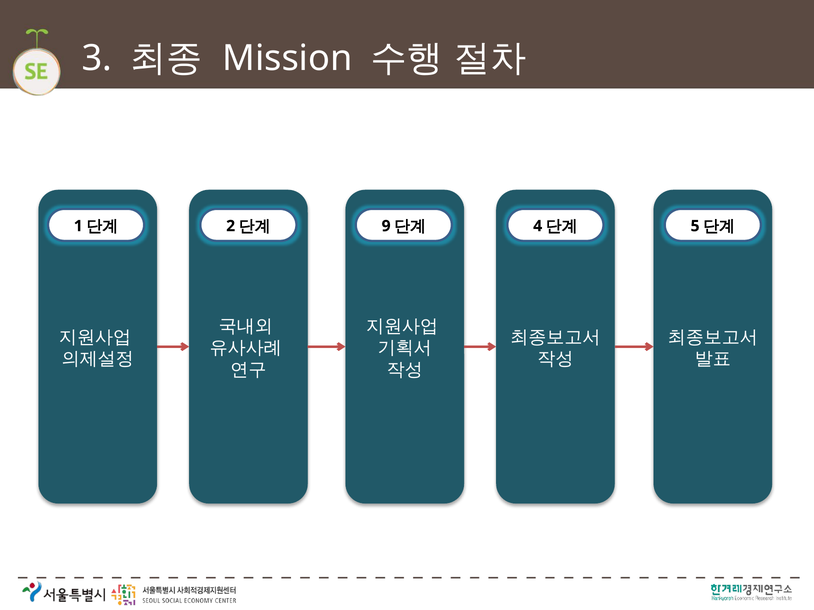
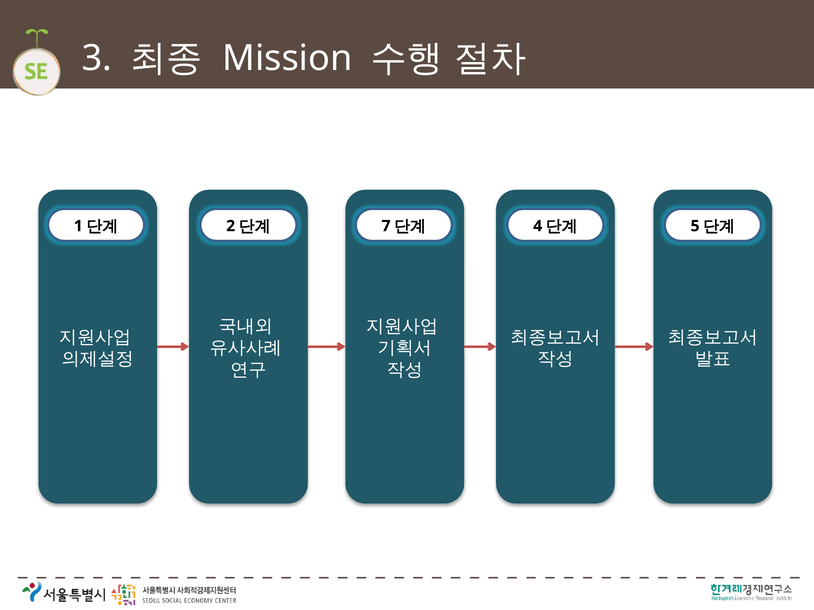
9: 9 -> 7
